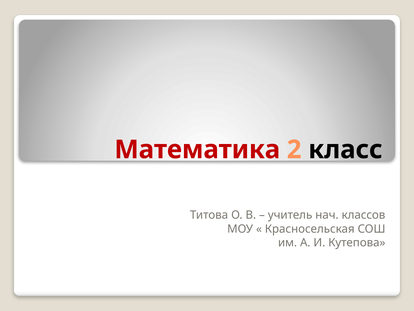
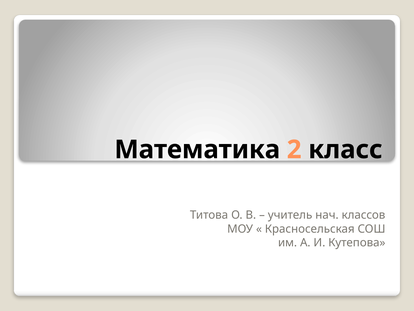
Математика colour: red -> black
